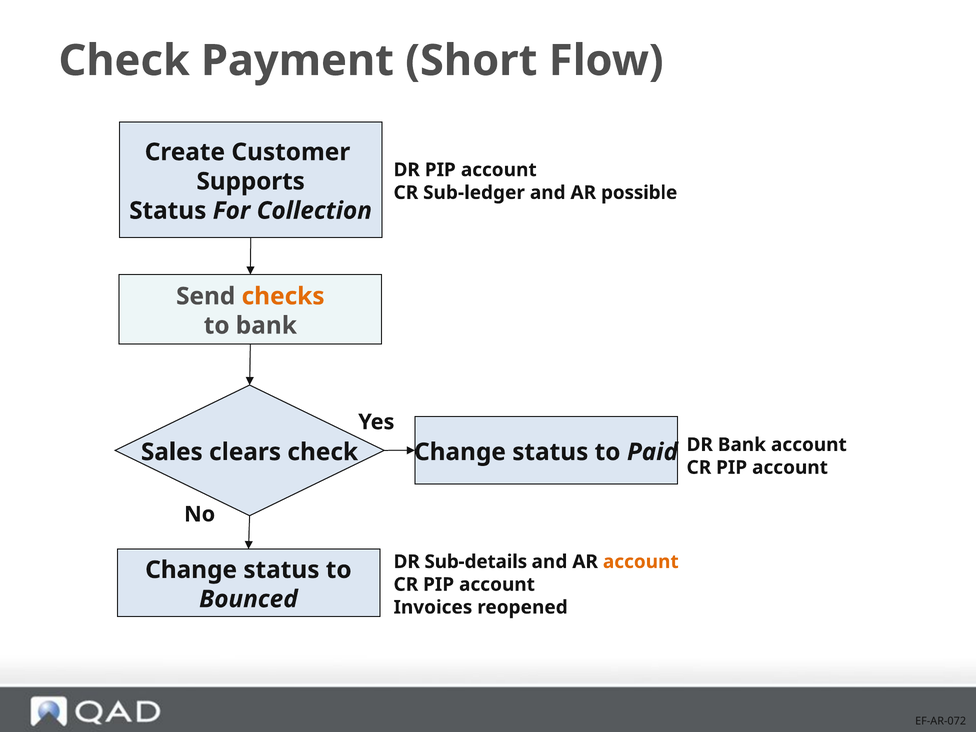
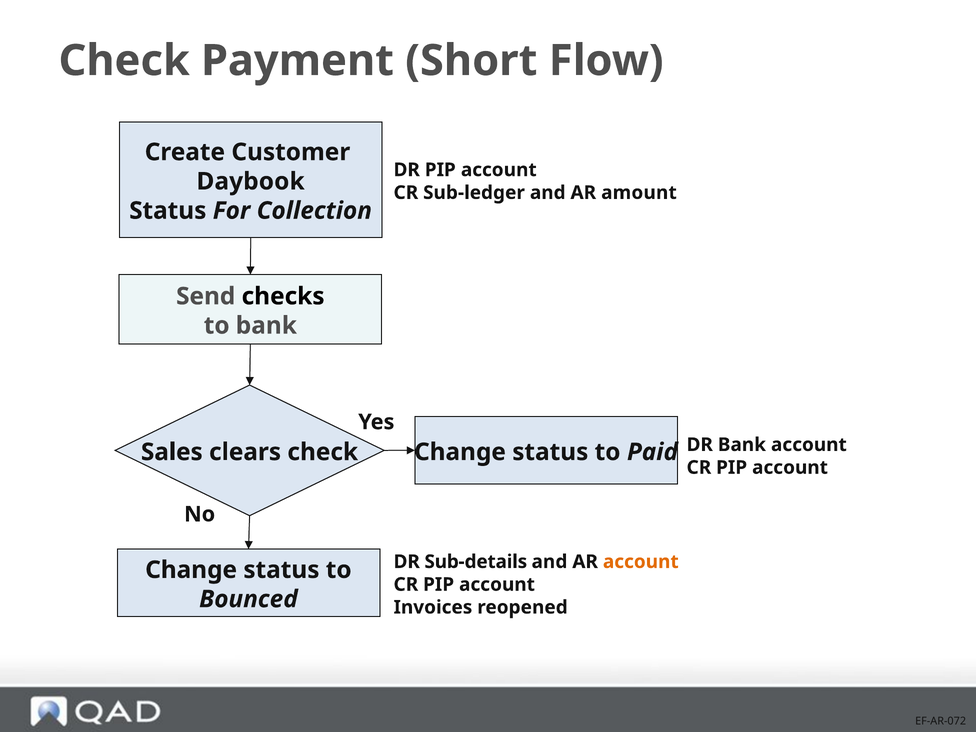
Supports: Supports -> Daybook
possible: possible -> amount
checks colour: orange -> black
